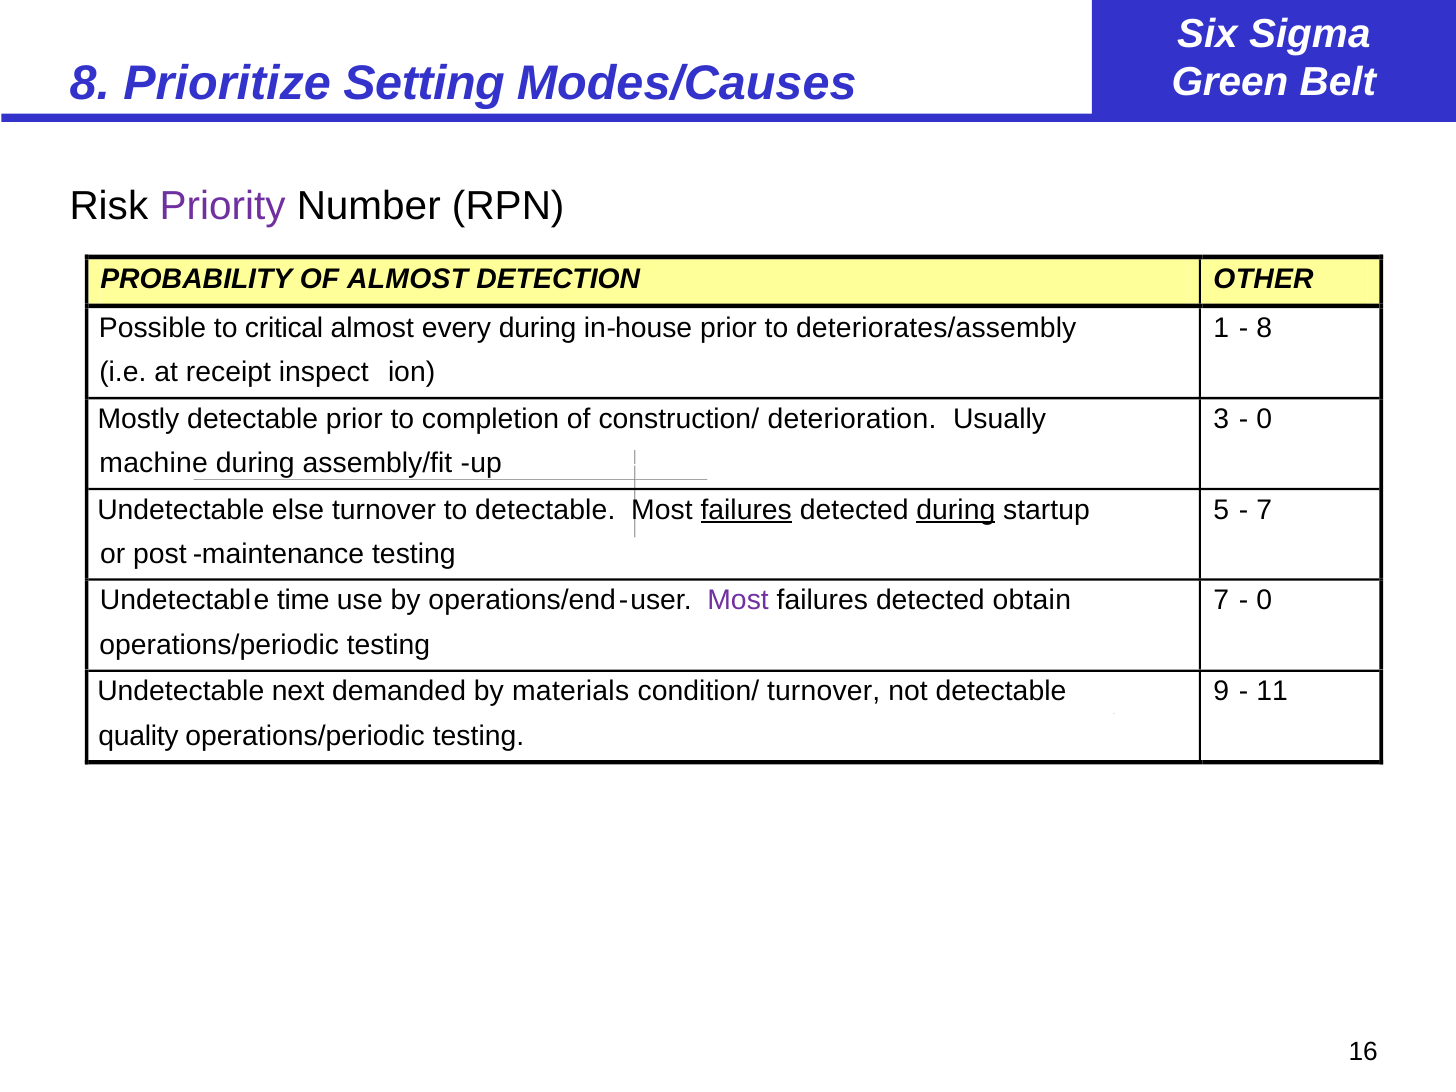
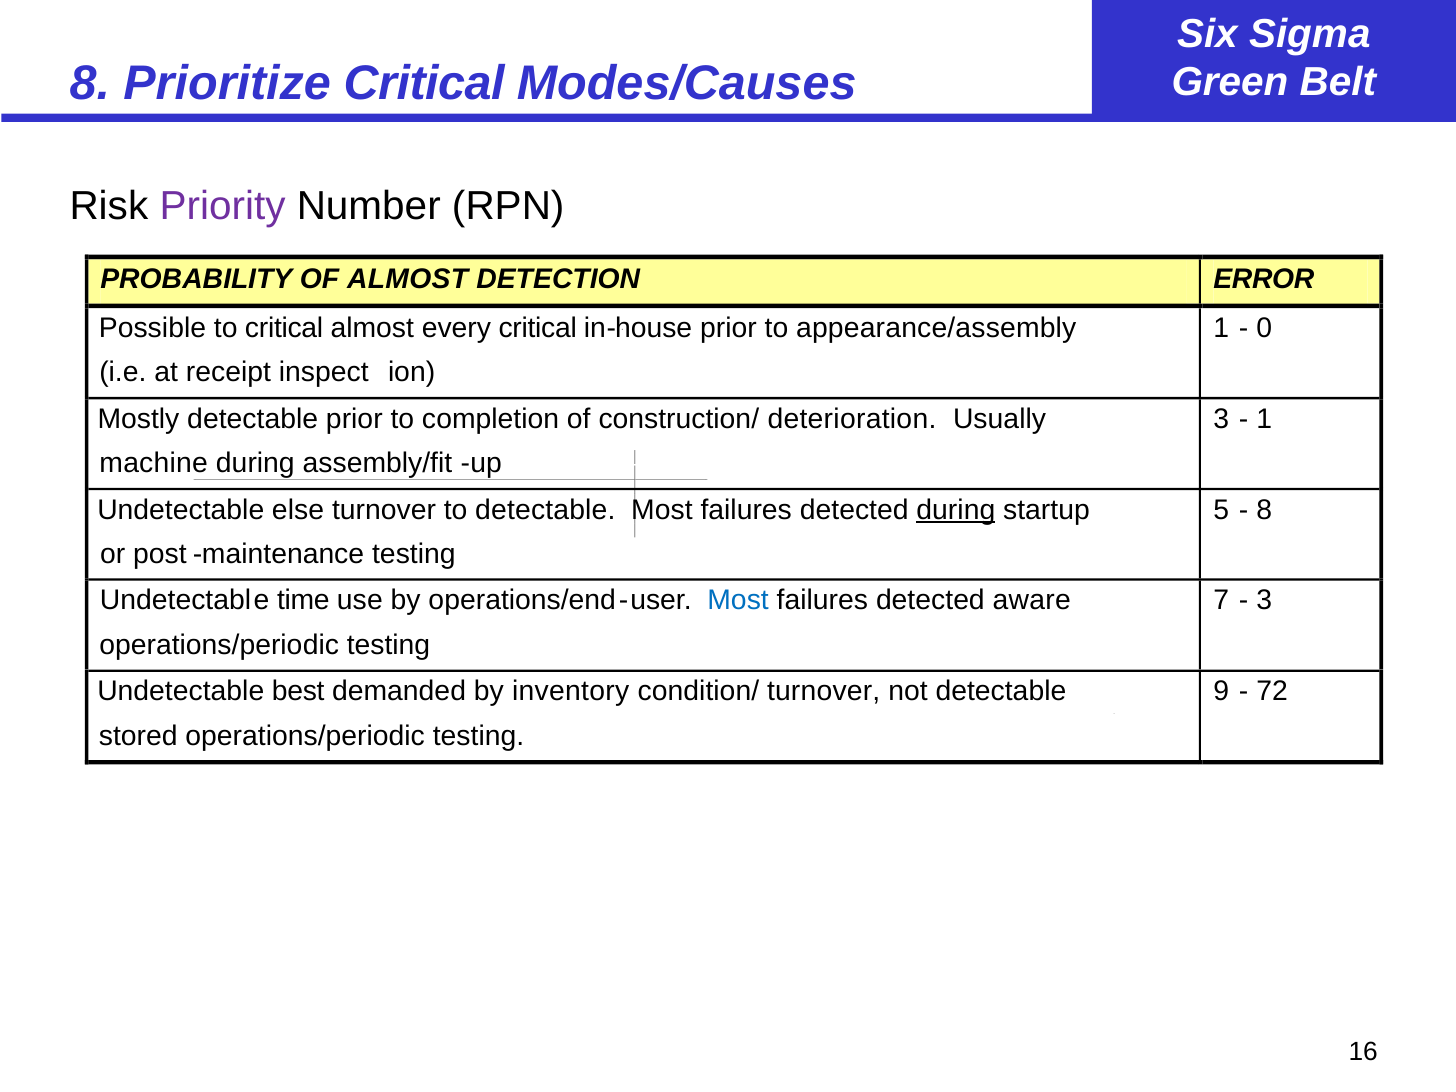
Prioritize Setting: Setting -> Critical
OTHER: OTHER -> ERROR
every during: during -> critical
deteriorates/assembly: deteriorates/assembly -> appearance/assembly
8 at (1264, 329): 8 -> 0
0 at (1264, 419): 0 -> 1
failures at (746, 510) underline: present -> none
7 at (1264, 510): 7 -> 8
Most at (738, 600) colour: purple -> blue
obtain: obtain -> aware
0 at (1264, 600): 0 -> 3
next: next -> best
materials: materials -> inventory
11: 11 -> 72
quality: quality -> stored
